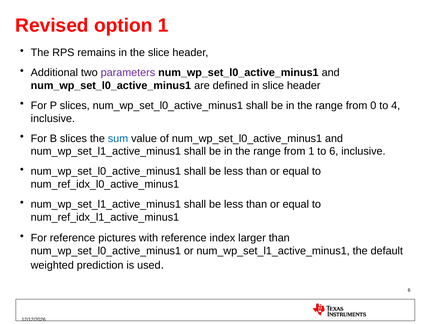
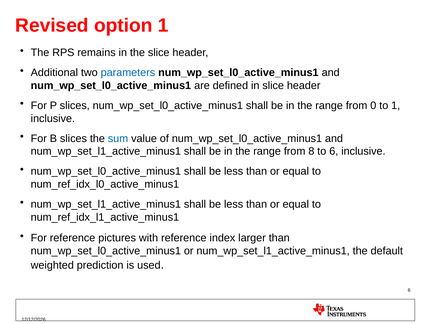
parameters colour: purple -> blue
to 4: 4 -> 1
from 1: 1 -> 8
